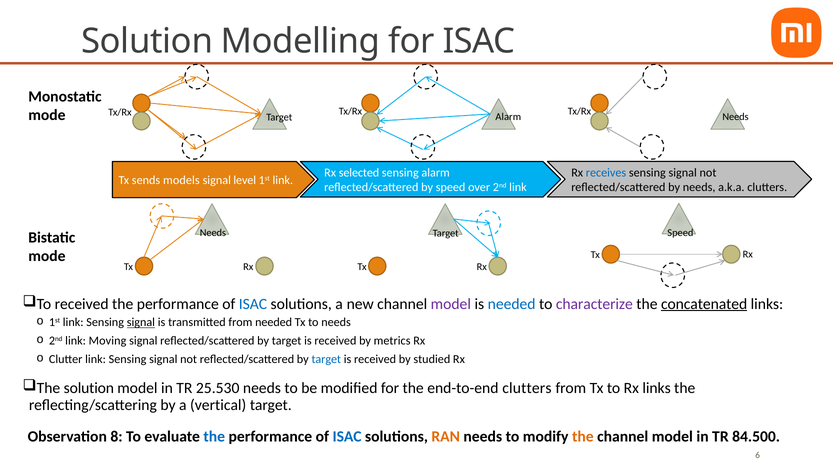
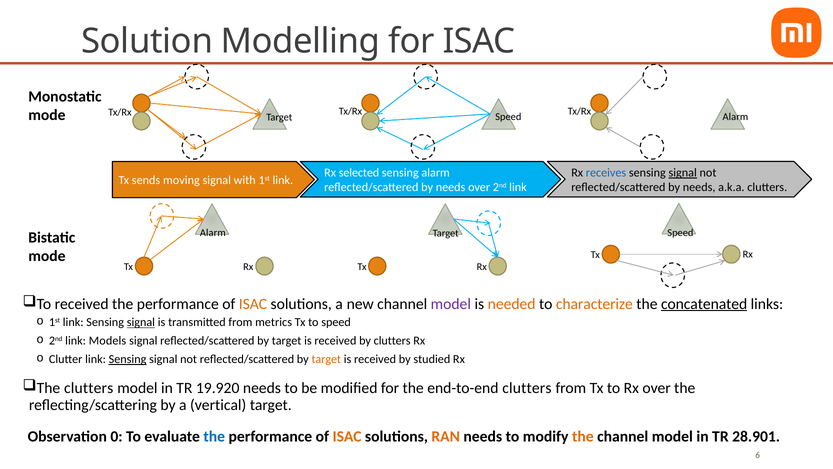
Alarm at (508, 117): Alarm -> Speed
Needs at (736, 117): Needs -> Alarm
signal at (683, 173) underline: none -> present
models: models -> moving
level: level -> with
speed at (451, 187): speed -> needs
Needs at (213, 233): Needs -> Alarm
ISAC at (253, 304) colour: blue -> orange
needed at (512, 304) colour: blue -> orange
characterize colour: purple -> orange
from needed: needed -> metrics
to needs: needs -> speed
Moving: Moving -> Models
by metrics: metrics -> clutters
Sensing at (128, 359) underline: none -> present
target at (326, 359) colour: blue -> orange
solution at (89, 388): solution -> clutters
25.530: 25.530 -> 19.920
Rx links: links -> over
8: 8 -> 0
ISAC at (347, 436) colour: blue -> orange
84.500: 84.500 -> 28.901
